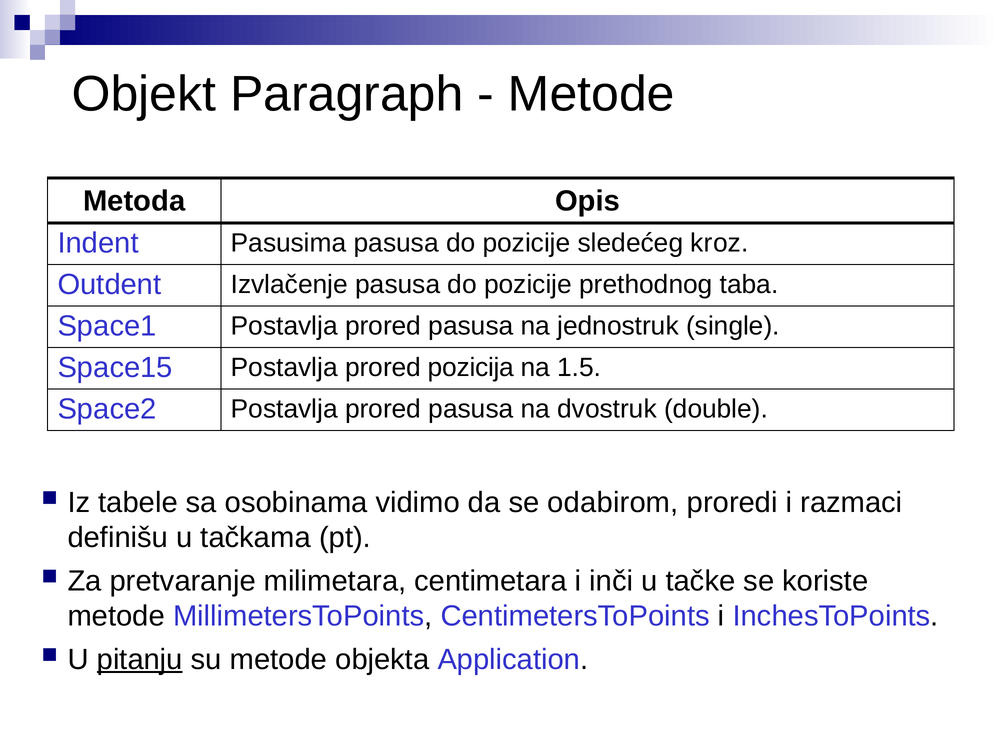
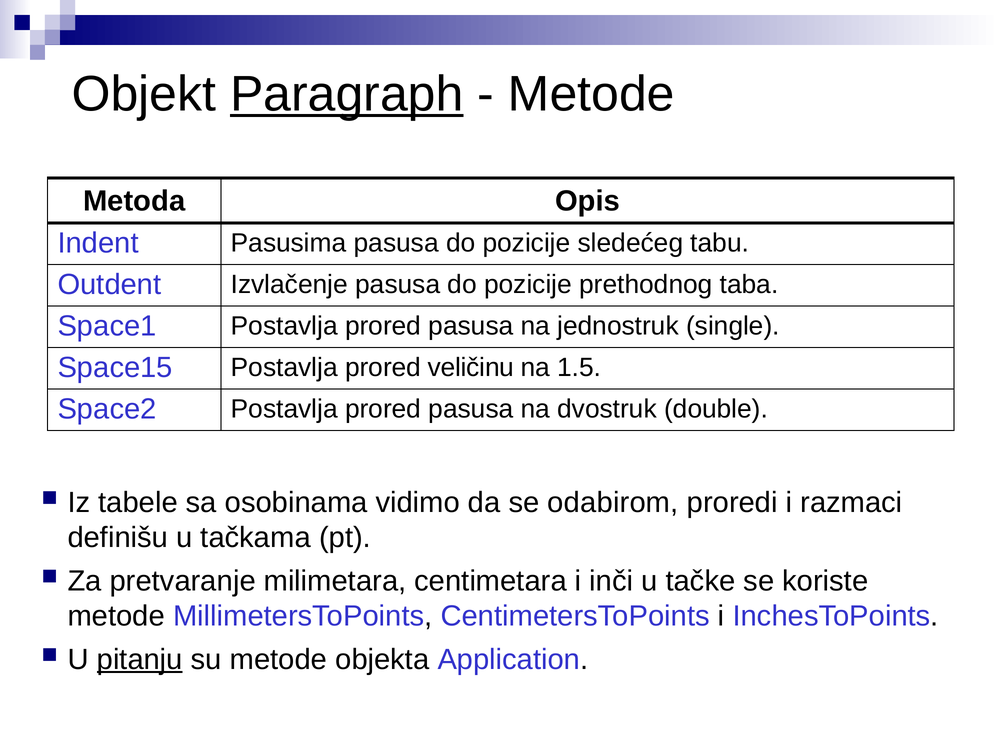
Paragraph underline: none -> present
kroz: kroz -> tabu
pozicija: pozicija -> veličinu
